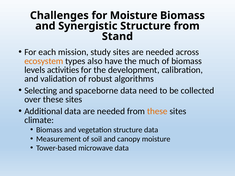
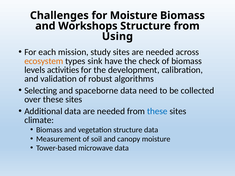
Synergistic: Synergistic -> Workshops
Stand: Stand -> Using
also: also -> sink
much: much -> check
these at (157, 111) colour: orange -> blue
